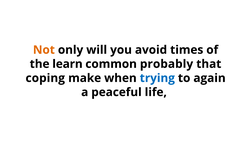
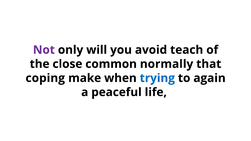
Not colour: orange -> purple
times: times -> teach
learn: learn -> close
probably: probably -> normally
